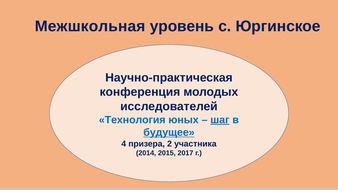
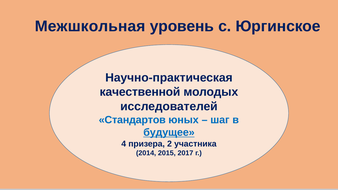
конференция: конференция -> качественной
Технология: Технология -> Стандартов
шаг underline: present -> none
